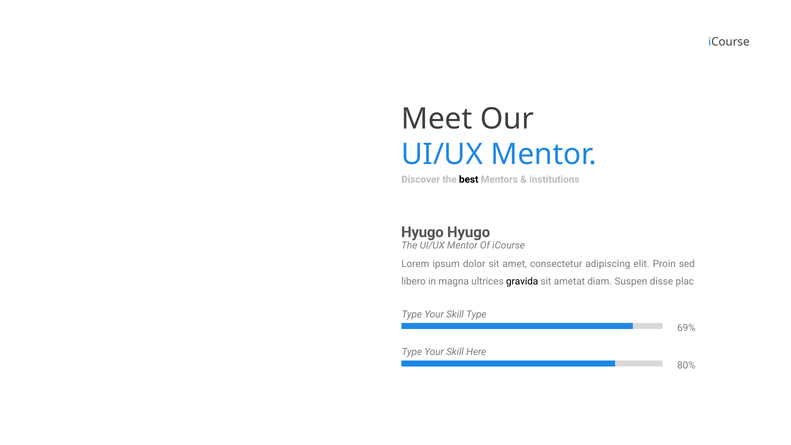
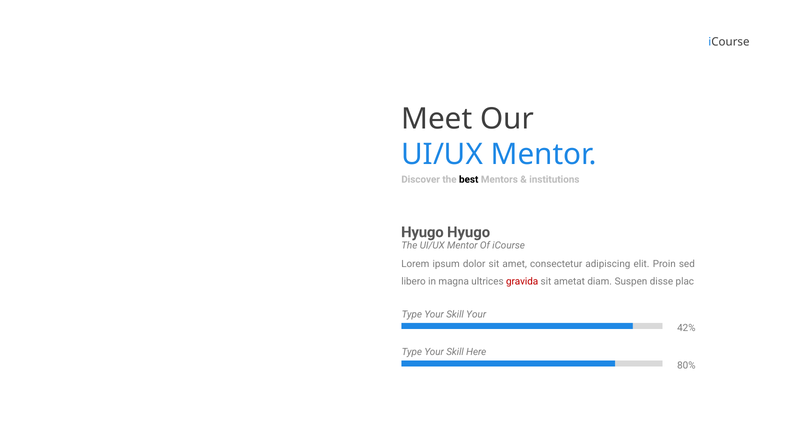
gravida colour: black -> red
Skill Type: Type -> Your
69%: 69% -> 42%
